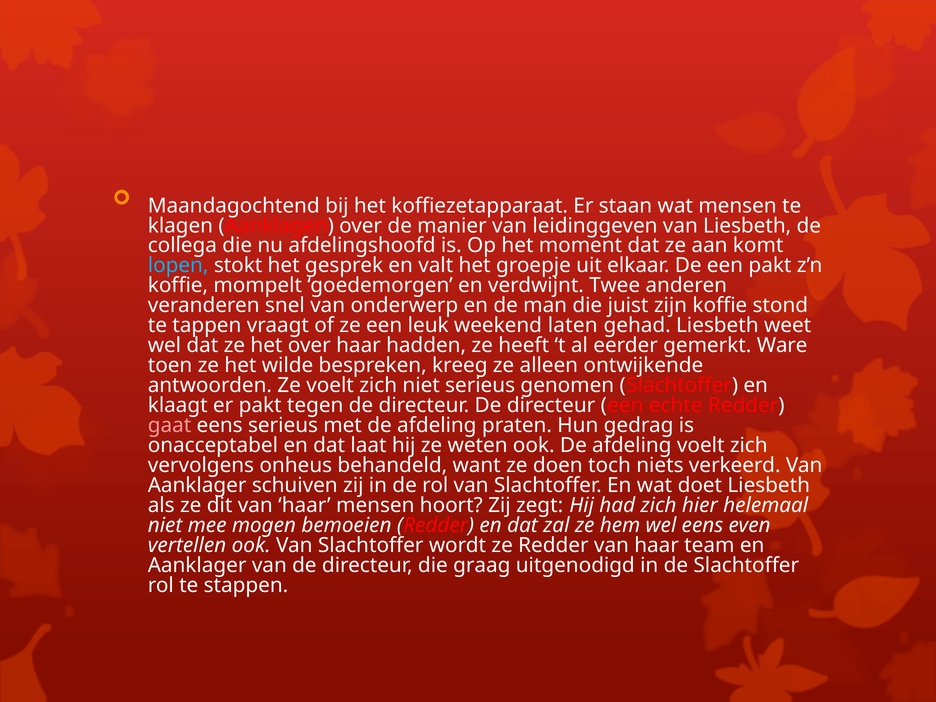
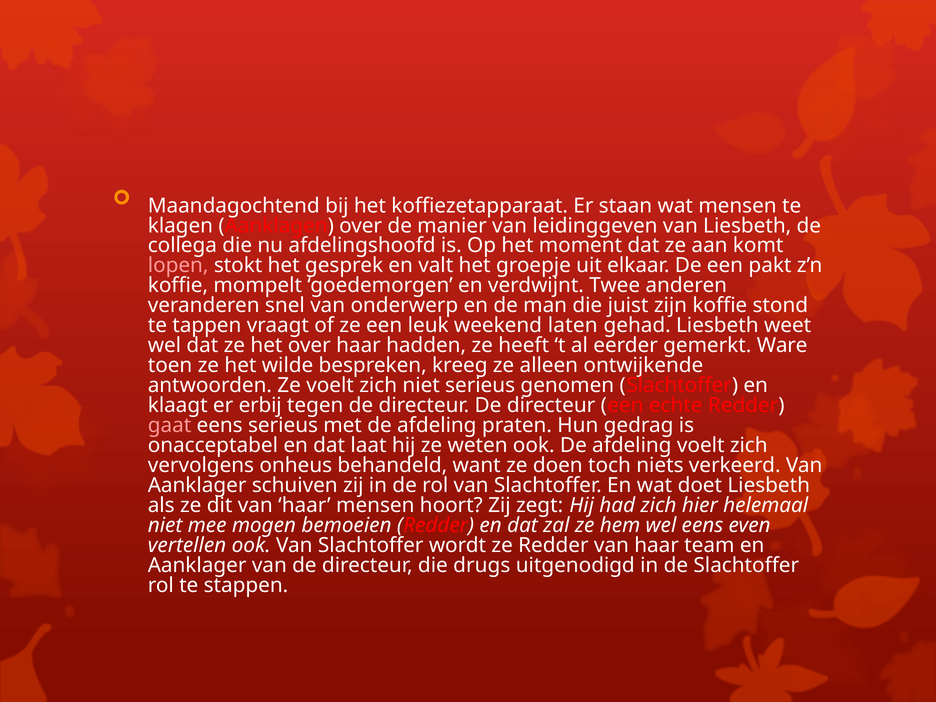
lopen colour: light blue -> pink
er pakt: pakt -> erbij
graag: graag -> drugs
